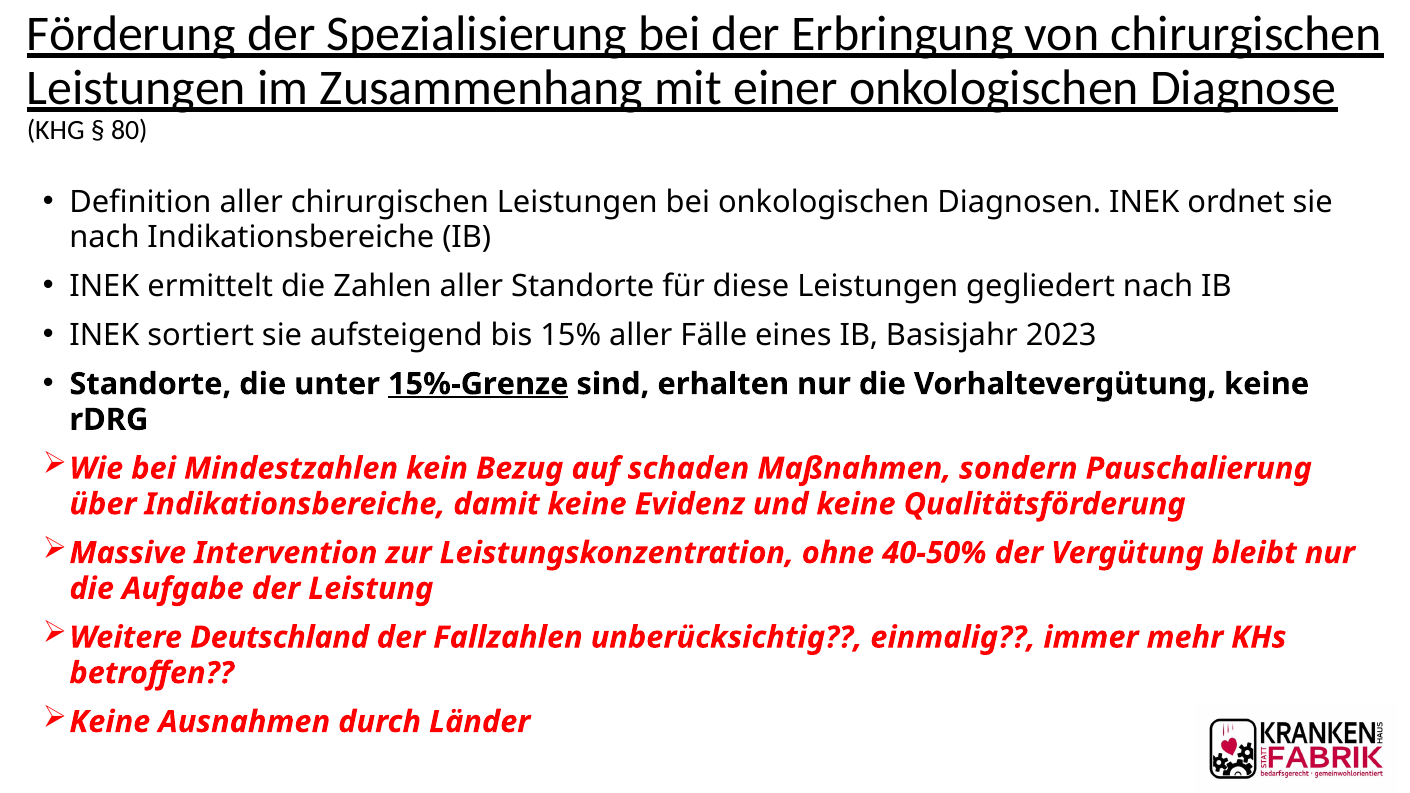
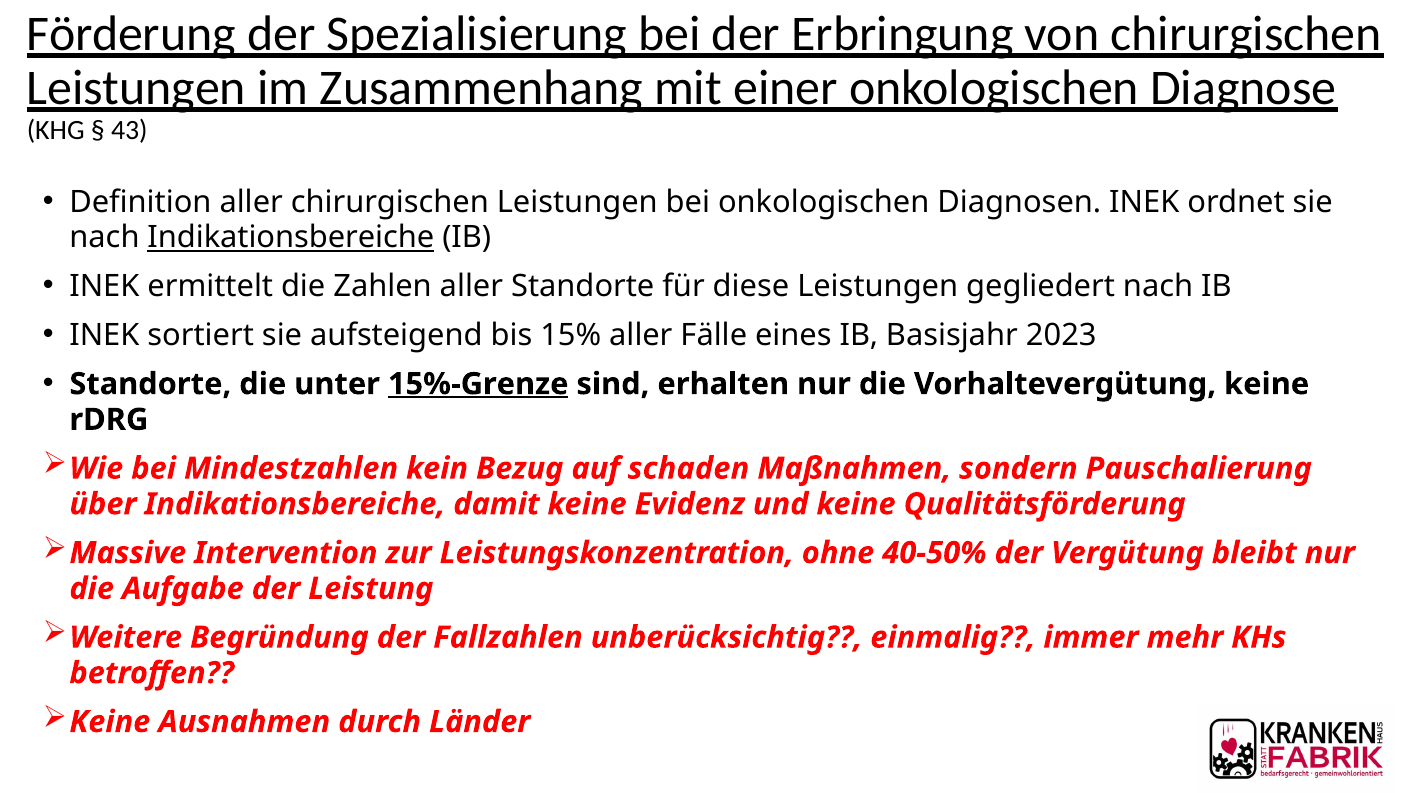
80: 80 -> 43
Indikationsbereiche at (291, 238) underline: none -> present
Deutschland: Deutschland -> Begründung
